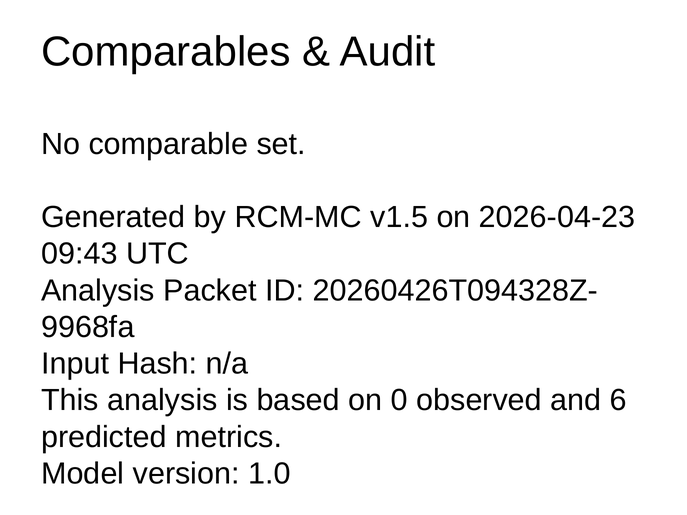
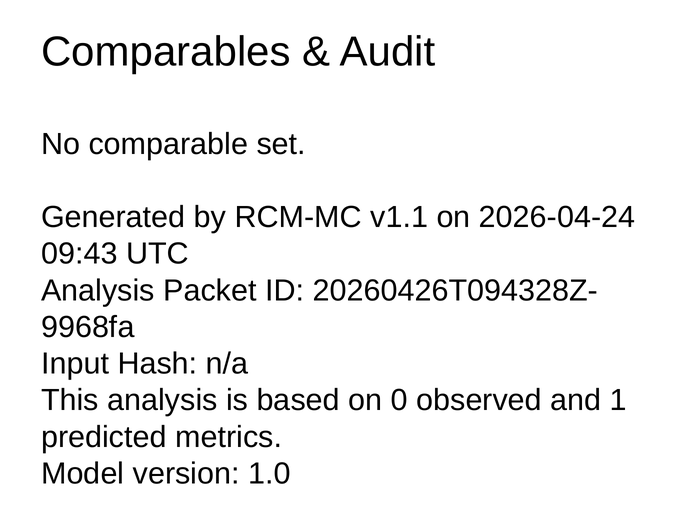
v1.5: v1.5 -> v1.1
2026-04-23: 2026-04-23 -> 2026-04-24
6: 6 -> 1
